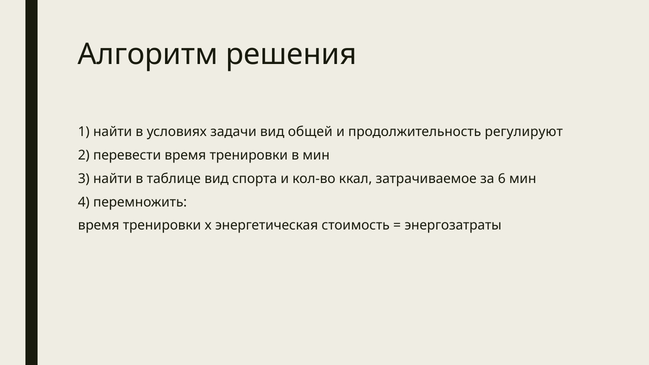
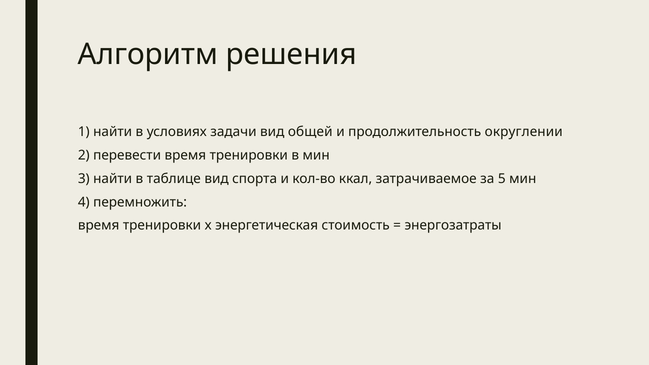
регулируют: регулируют -> округлении
6: 6 -> 5
